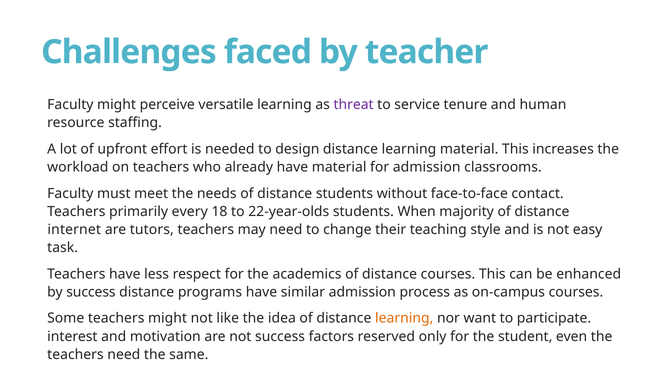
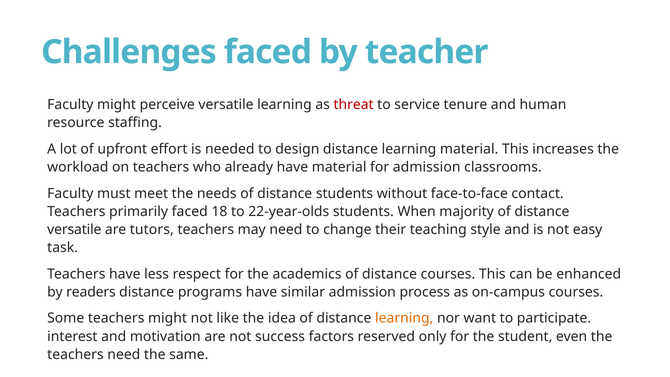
threat colour: purple -> red
primarily every: every -> faced
internet at (74, 230): internet -> versatile
by success: success -> readers
